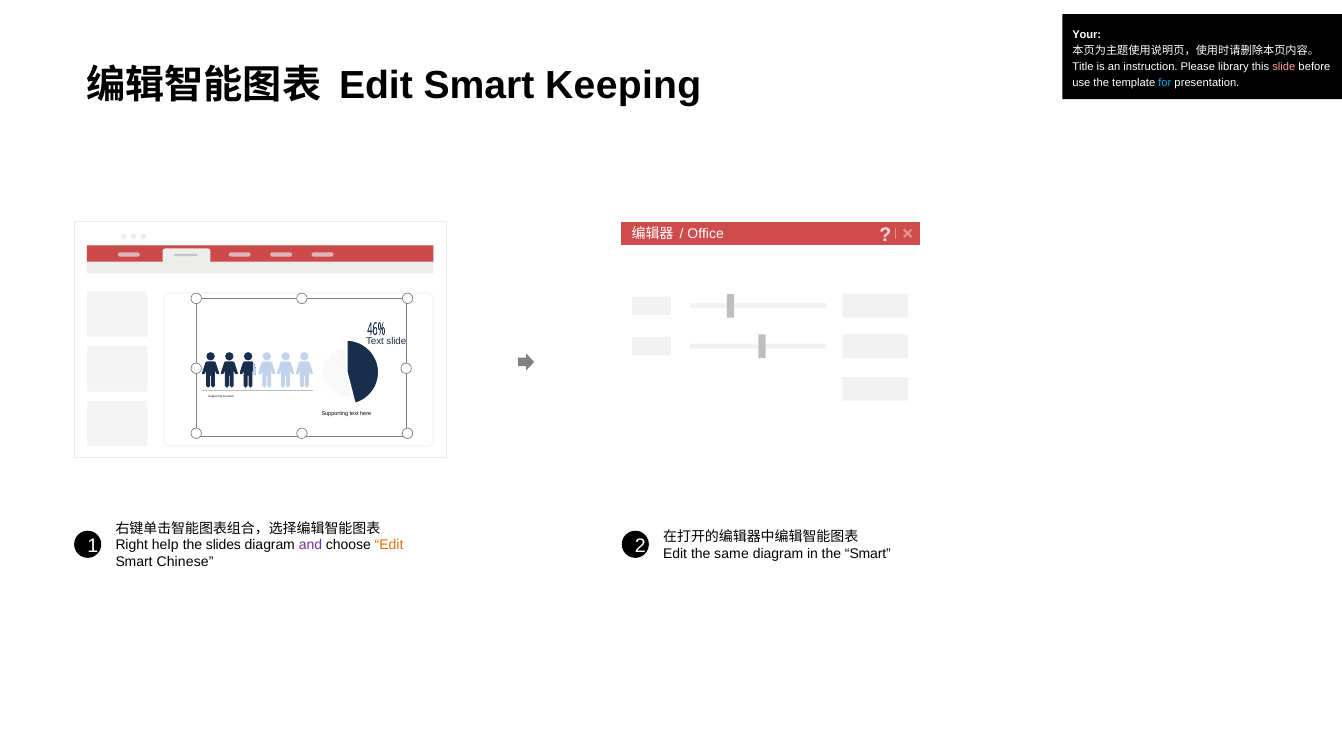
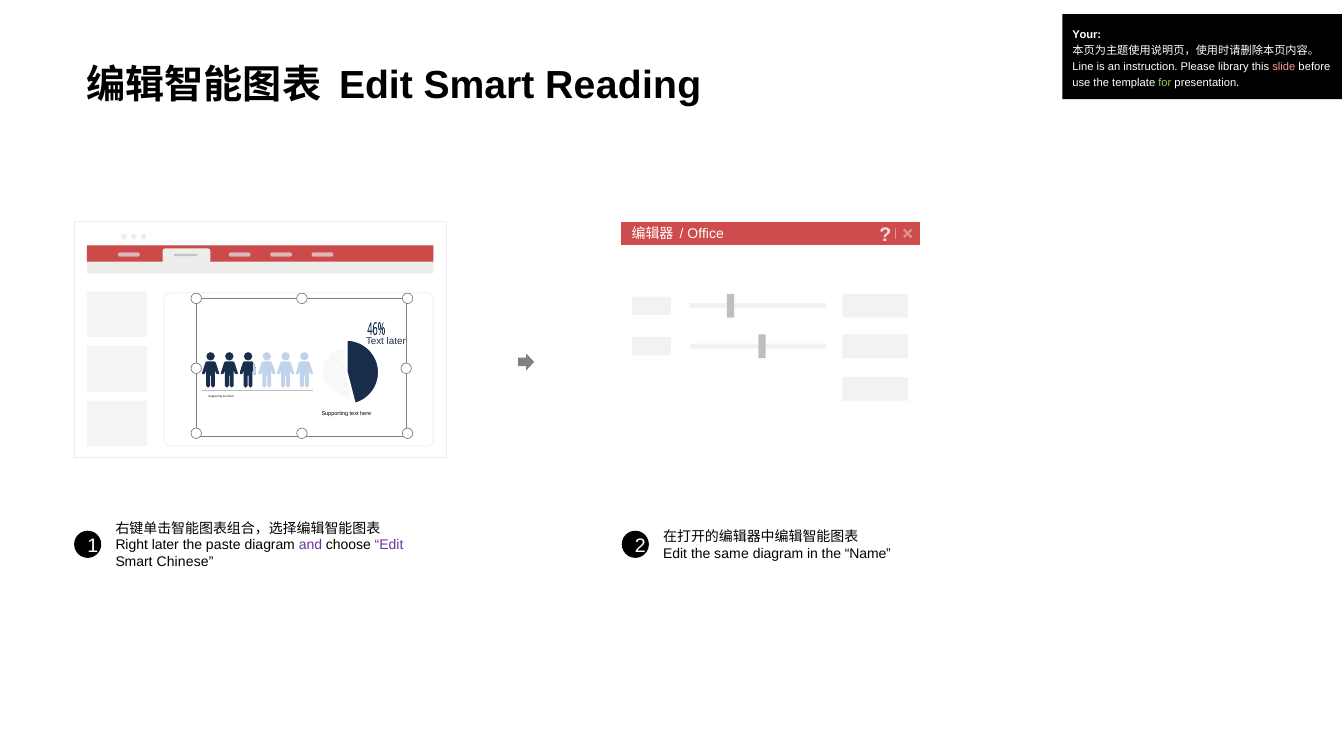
Title: Title -> Line
Keeping: Keeping -> Reading
for colour: light blue -> light green
Text slide: slide -> later
Right help: help -> later
slides: slides -> paste
Edit at (389, 545) colour: orange -> purple
the Smart: Smart -> Name
